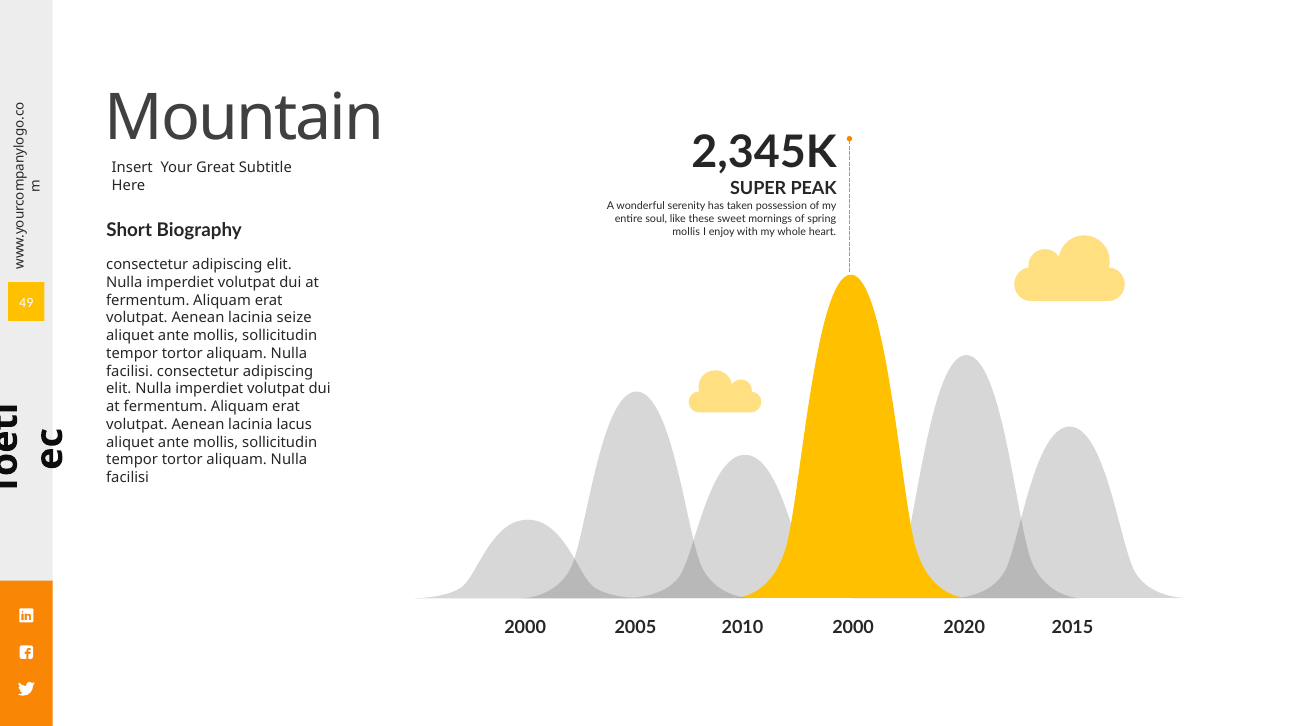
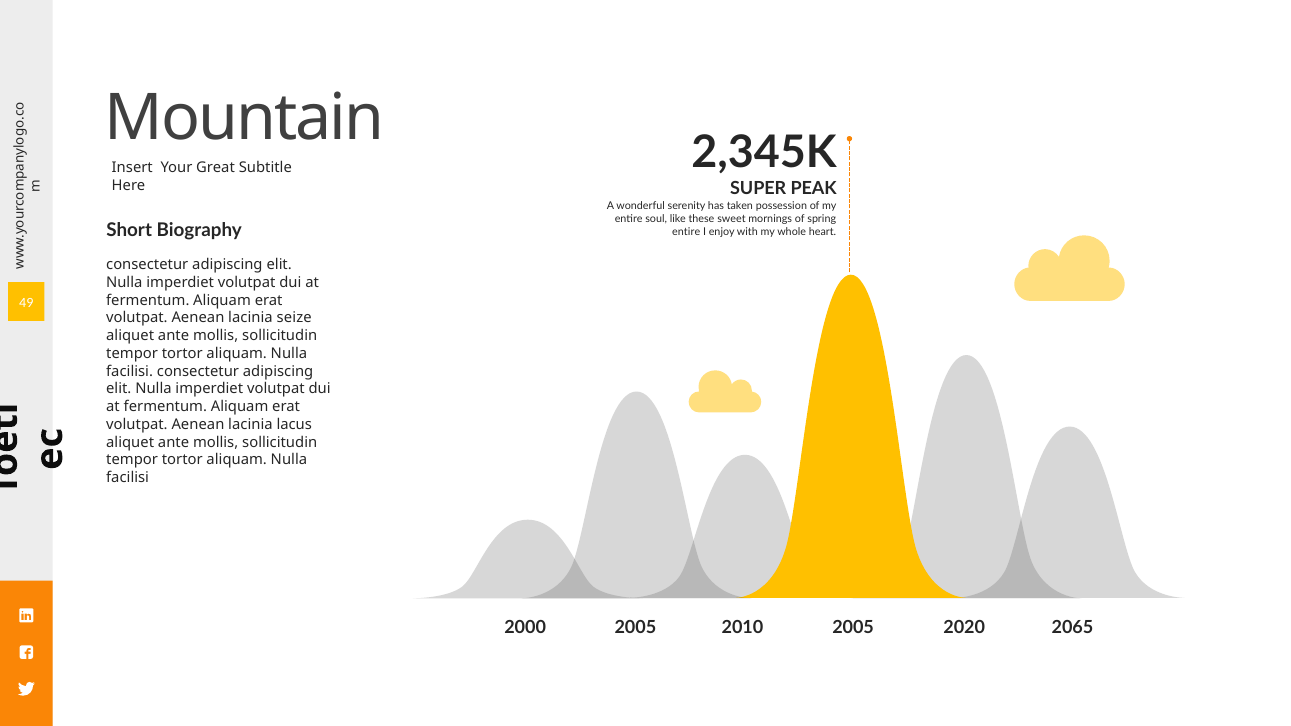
mollis at (686, 232): mollis -> entire
2010 2000: 2000 -> 2005
2015: 2015 -> 2065
